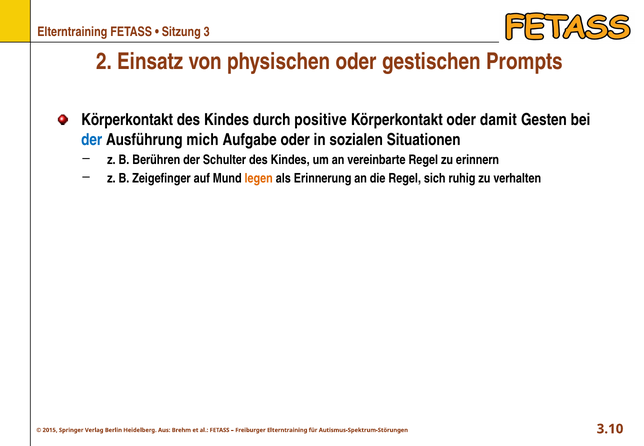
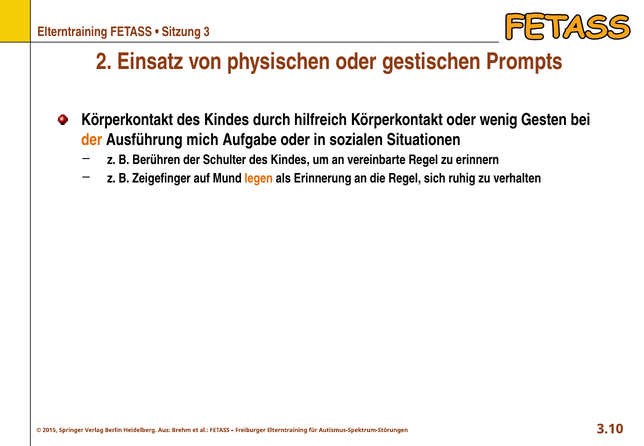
positive: positive -> hilfreich
damit: damit -> wenig
der at (92, 140) colour: blue -> orange
